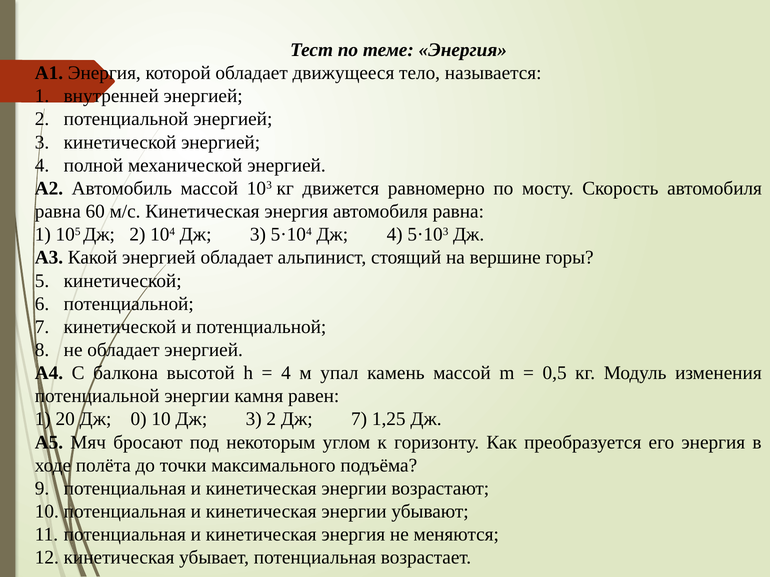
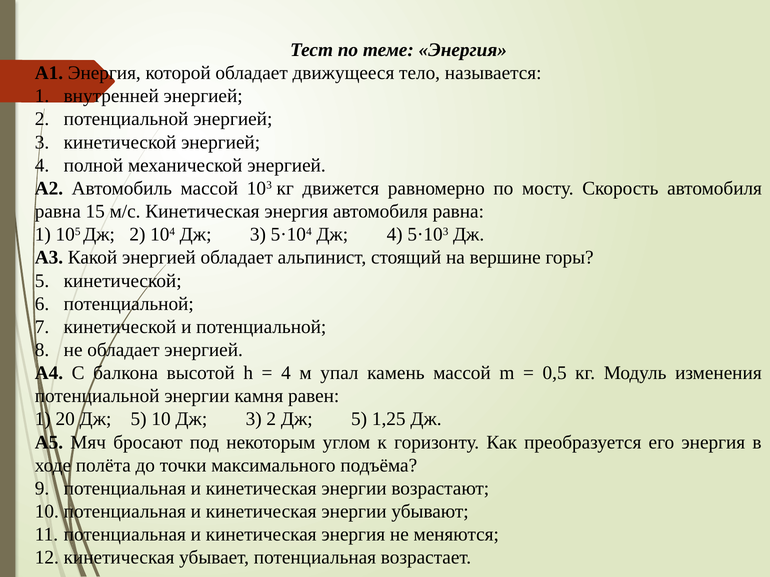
60: 60 -> 15
20 Дж 0: 0 -> 5
2 Дж 7: 7 -> 5
